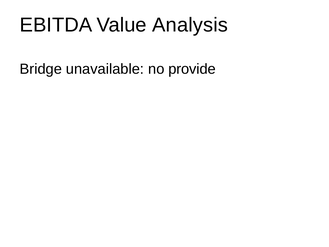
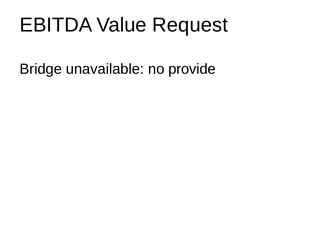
Analysis: Analysis -> Request
